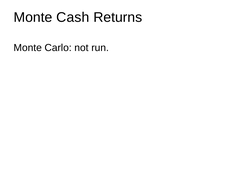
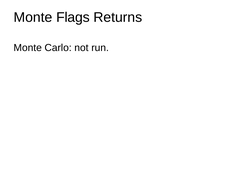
Cash: Cash -> Flags
